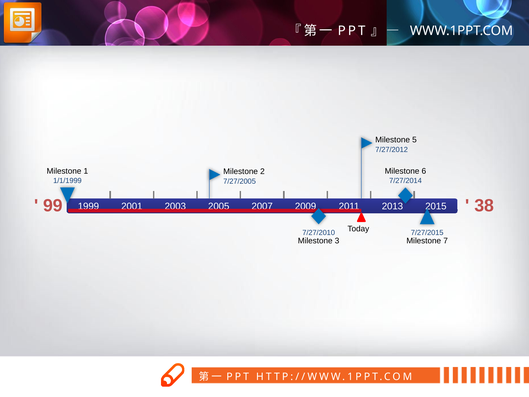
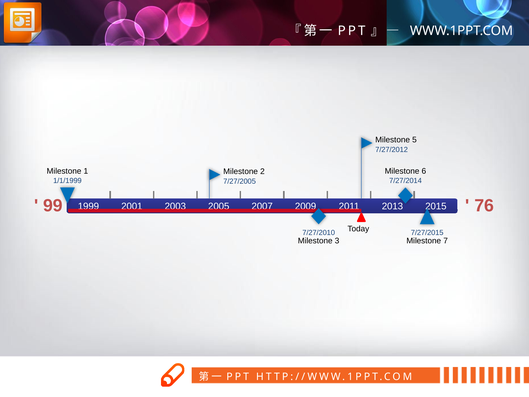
38: 38 -> 76
